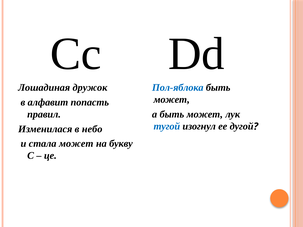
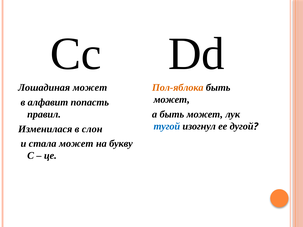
Лошадиная дружок: дружок -> может
Пол-яблока colour: blue -> orange
небо: небо -> слон
